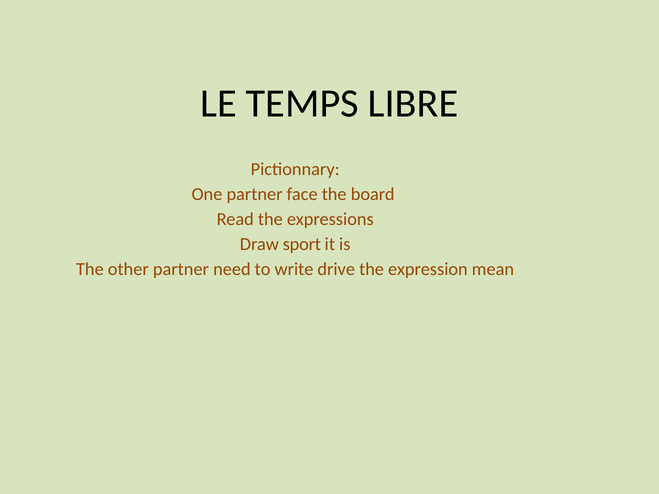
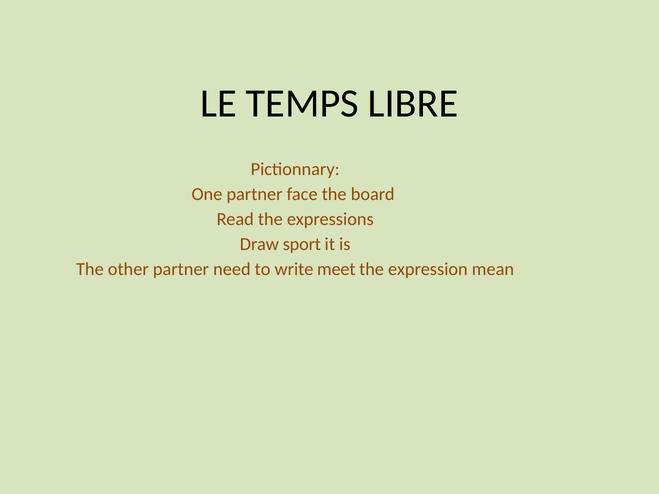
drive: drive -> meet
